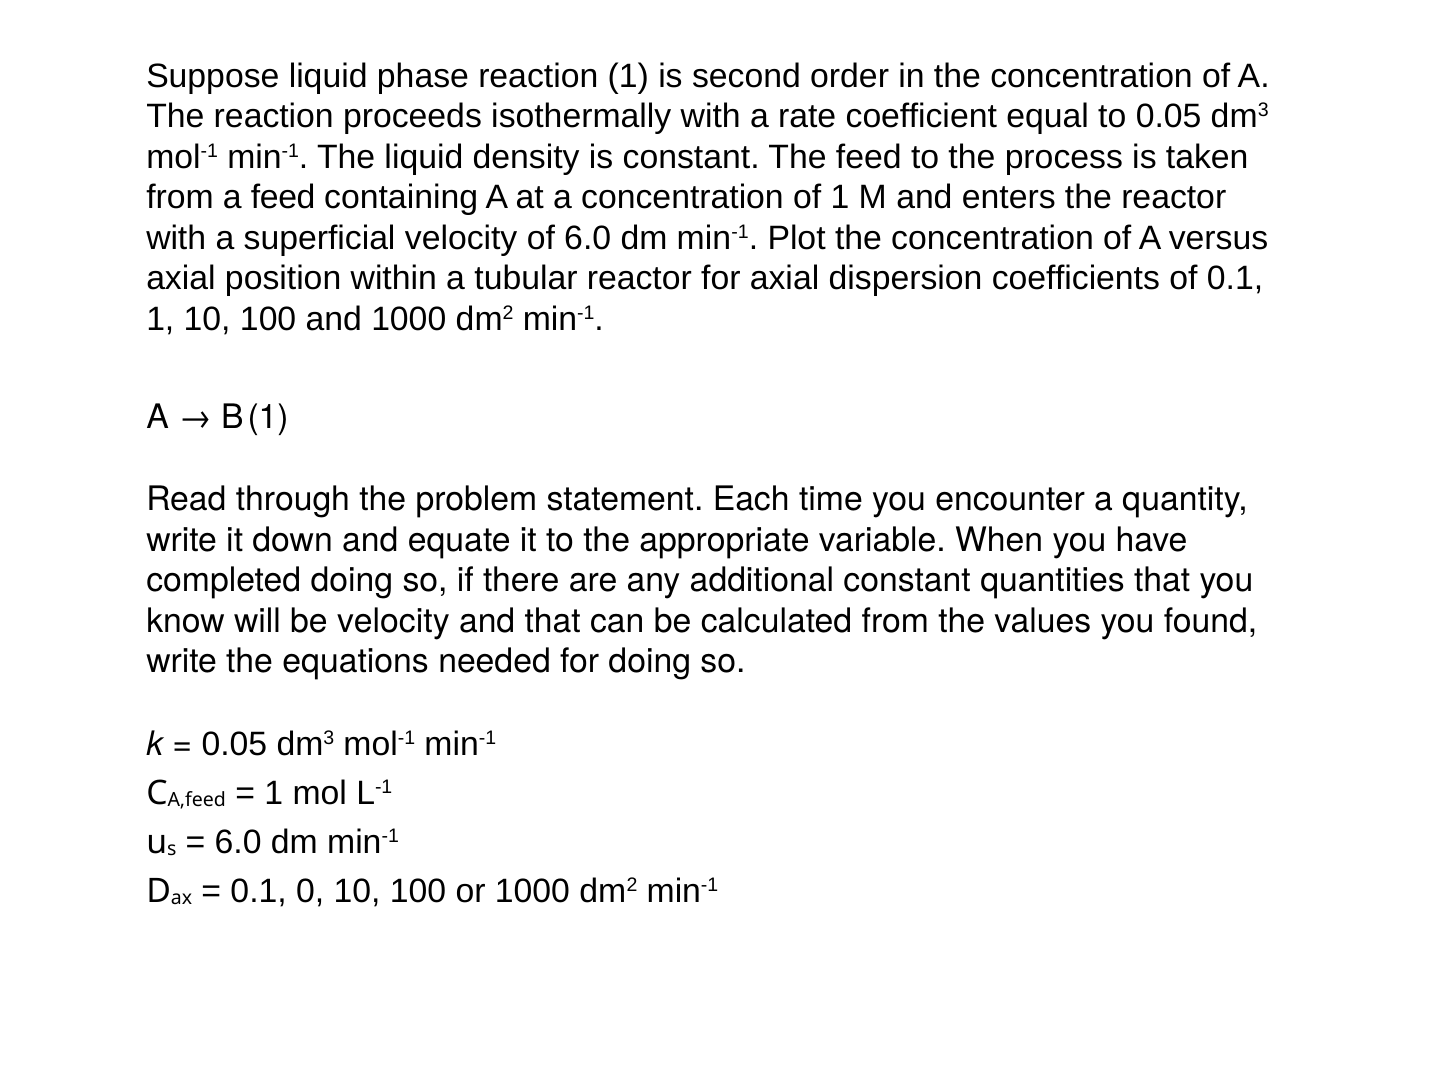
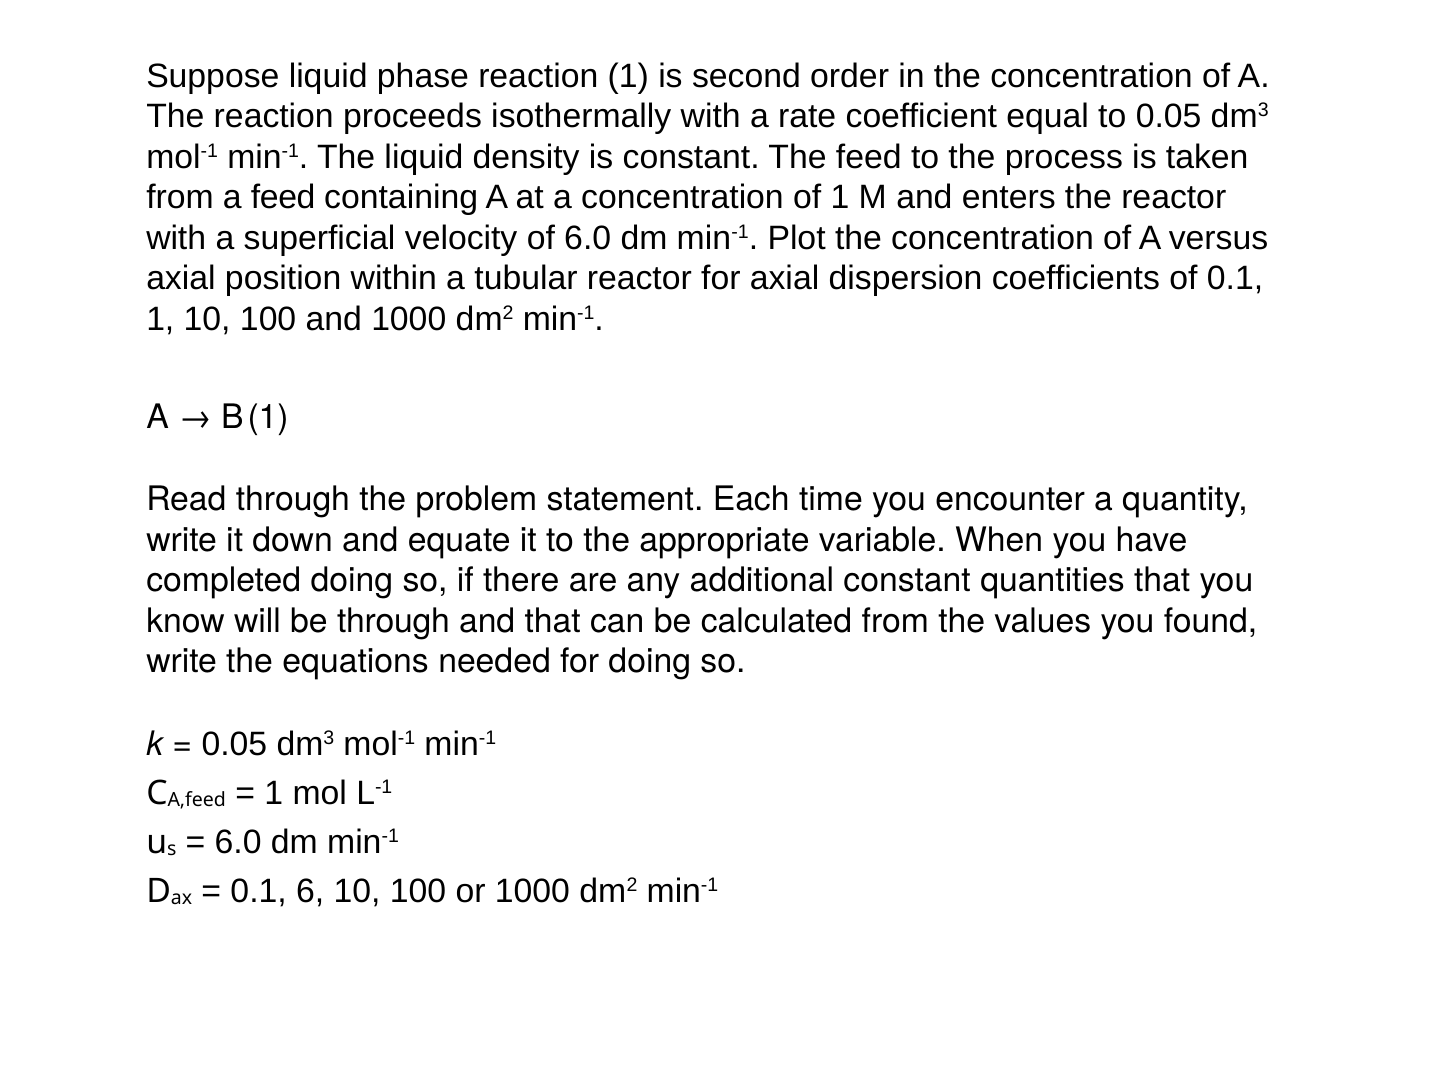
be velocity: velocity -> through
0: 0 -> 6
